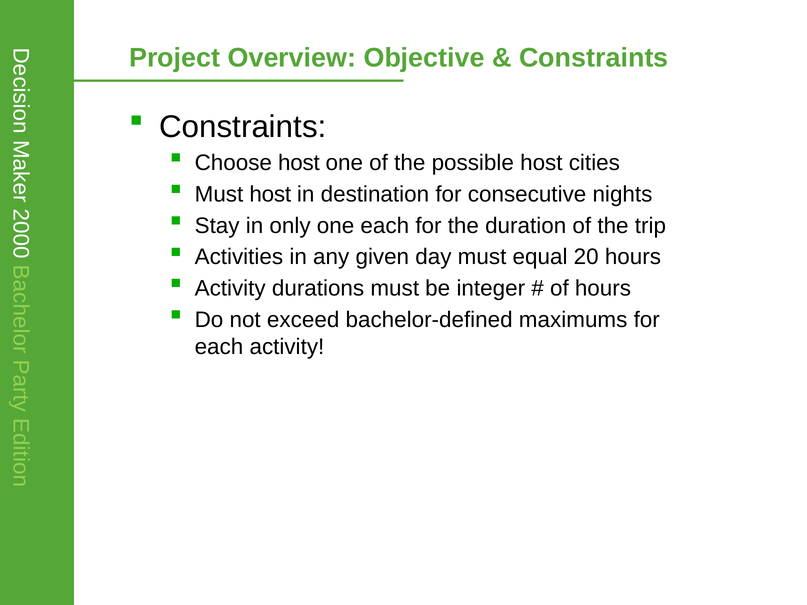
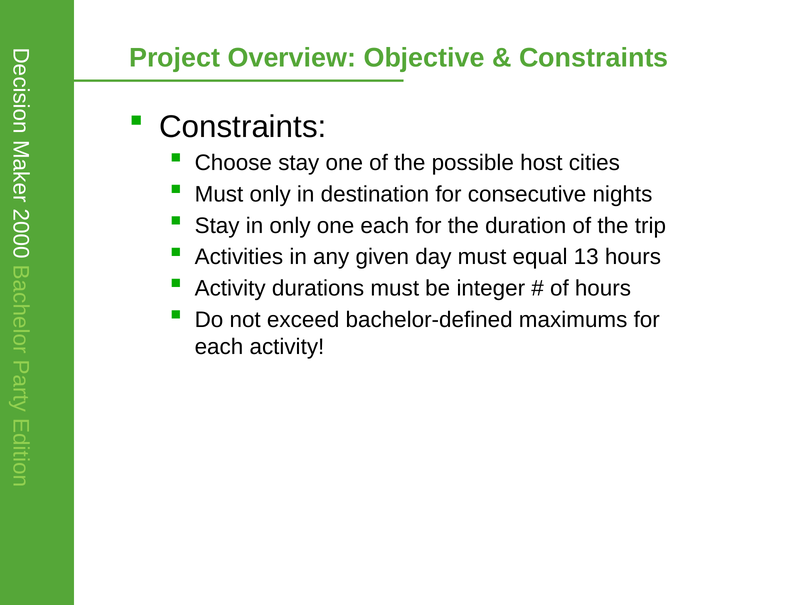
Choose host: host -> stay
Must host: host -> only
20: 20 -> 13
